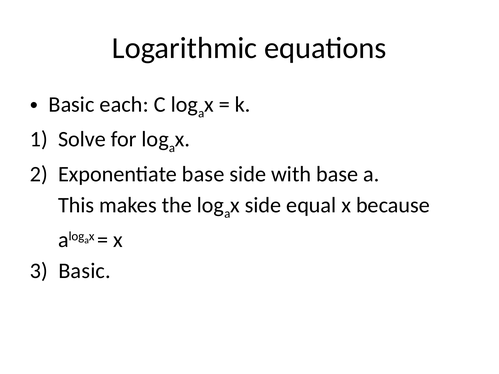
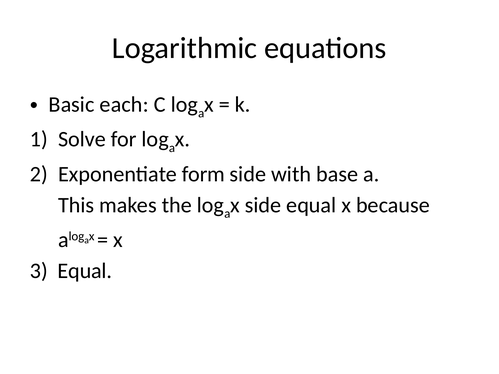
Exponentiate base: base -> form
Basic at (85, 271): Basic -> Equal
